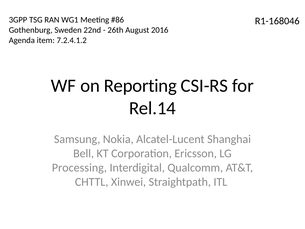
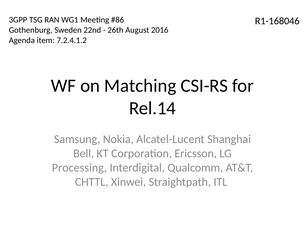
Reporting: Reporting -> Matching
